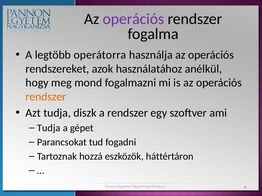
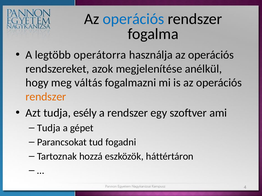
operációs at (133, 19) colour: purple -> blue
használatához: használatához -> megjelenítése
mond: mond -> váltás
diszk: diszk -> esély
